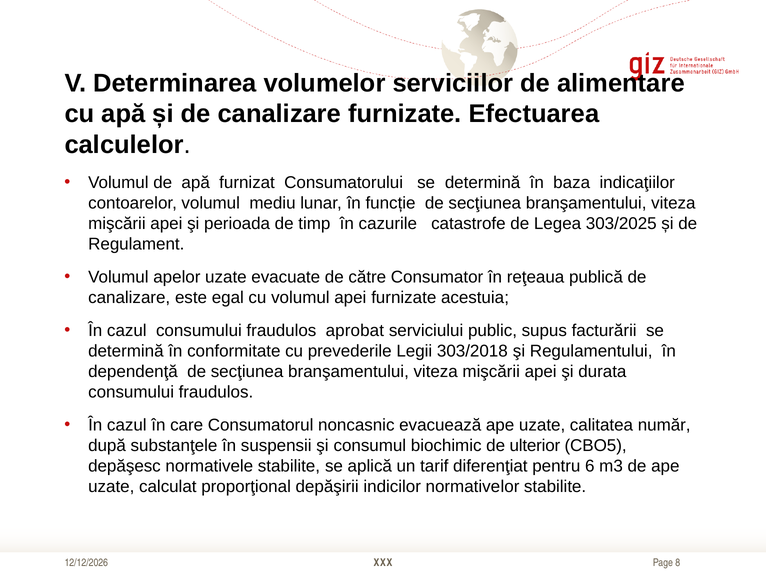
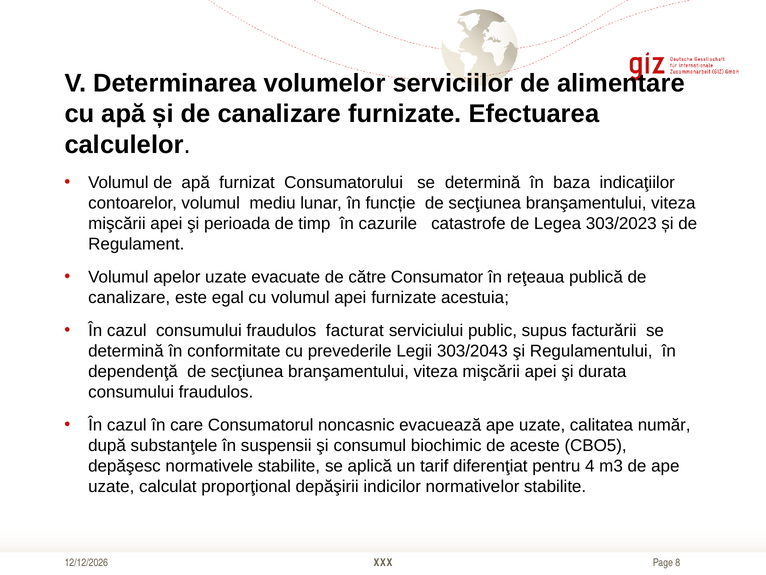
303/2025: 303/2025 -> 303/2023
aprobat: aprobat -> facturat
303/2018: 303/2018 -> 303/2043
ulterior: ulterior -> aceste
6: 6 -> 4
